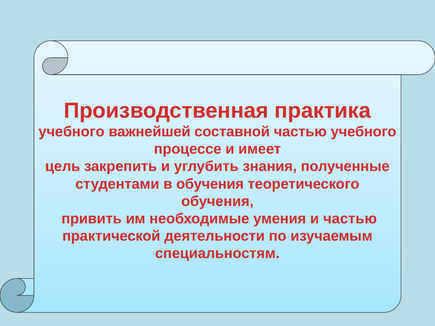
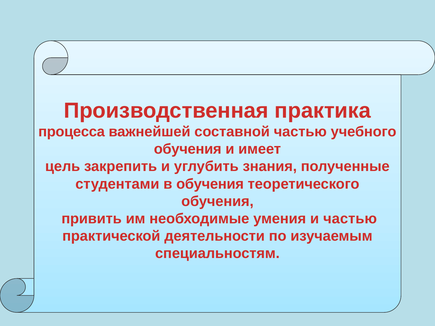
учебного at (71, 132): учебного -> процесса
процессе at (188, 149): процессе -> обучения
